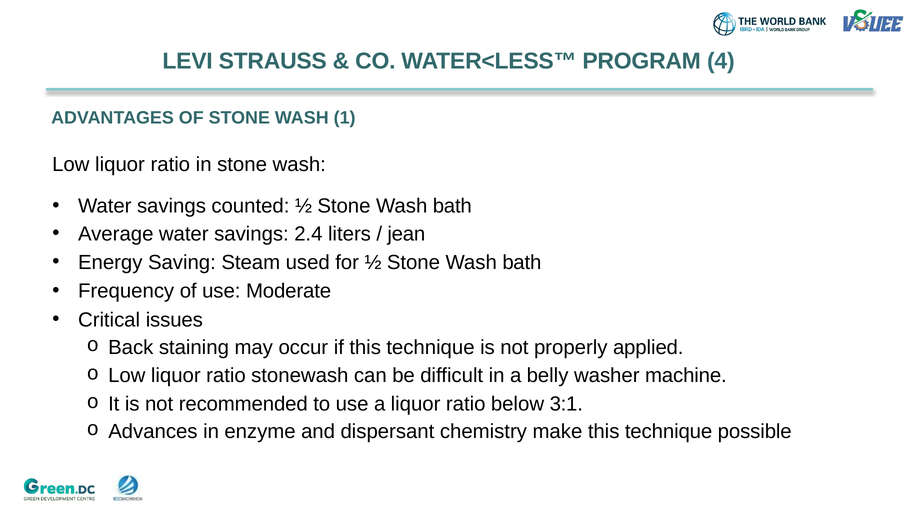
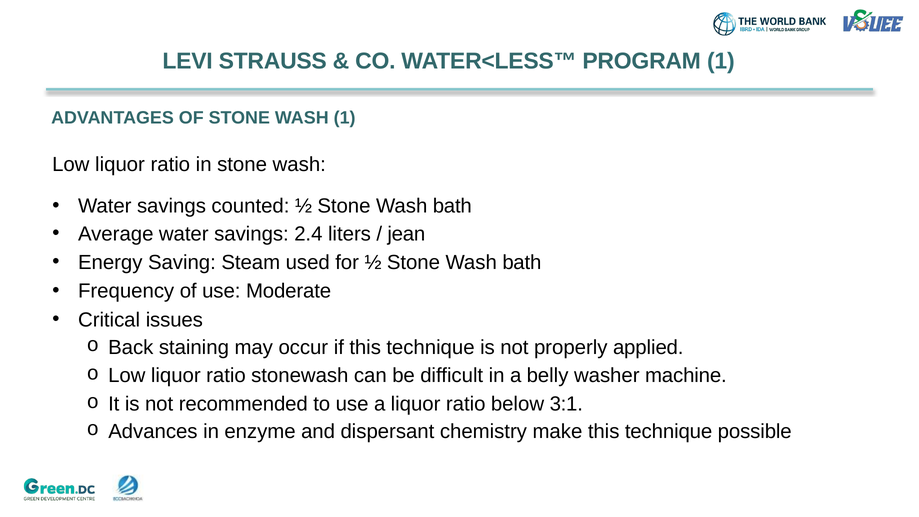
PROGRAM 4: 4 -> 1
